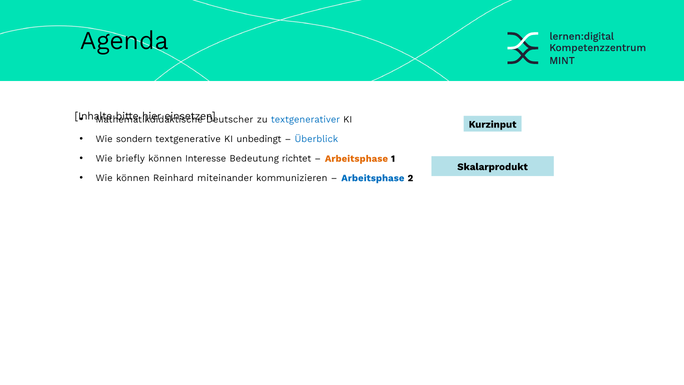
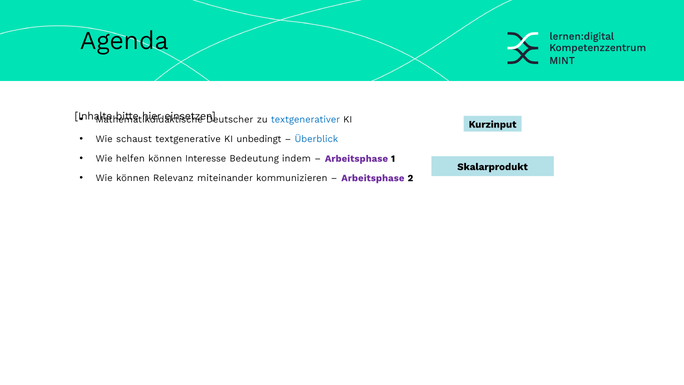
sondern: sondern -> schaust
briefly: briefly -> helfen
richtet: richtet -> indem
Arbeitsphase at (356, 158) colour: orange -> purple
Reinhard: Reinhard -> Relevanz
Arbeitsphase at (373, 178) colour: blue -> purple
